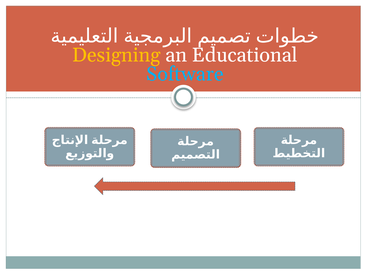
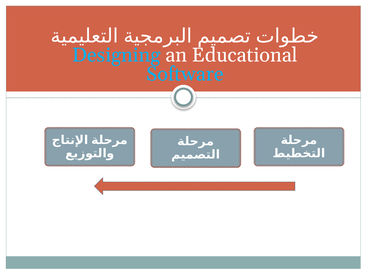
Designing colour: yellow -> light blue
